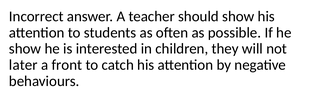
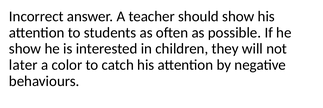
front: front -> color
